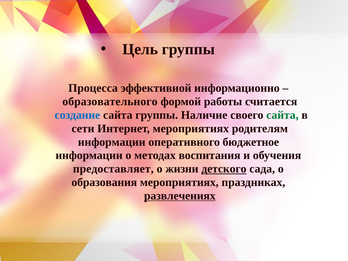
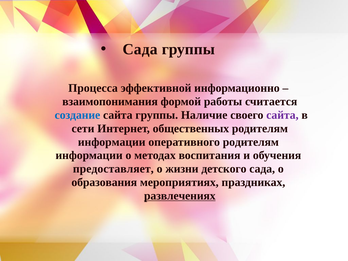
Цель at (140, 49): Цель -> Сада
образовательного: образовательного -> взаимопонимания
сайта at (282, 115) colour: green -> purple
Интернет мероприятиях: мероприятиях -> общественных
оперативного бюджетное: бюджетное -> родителям
детского underline: present -> none
